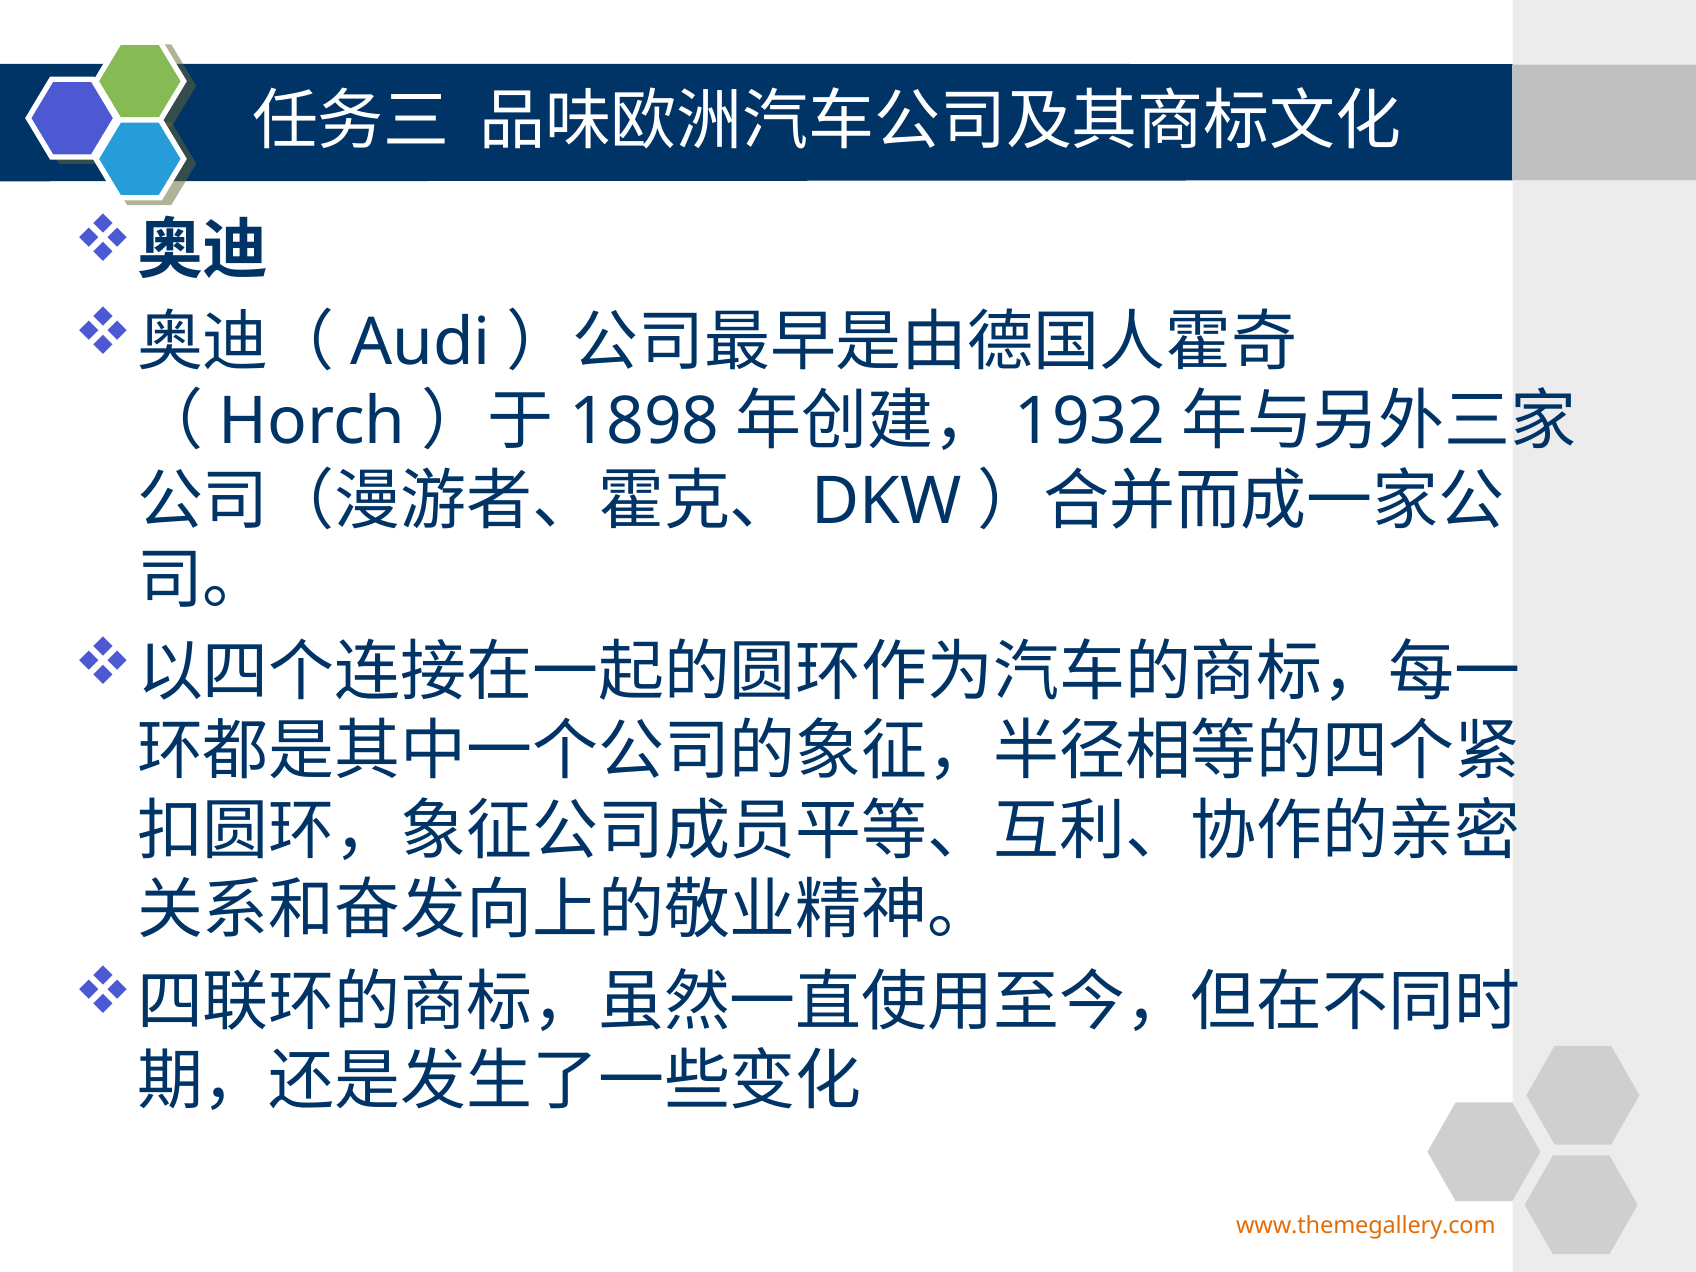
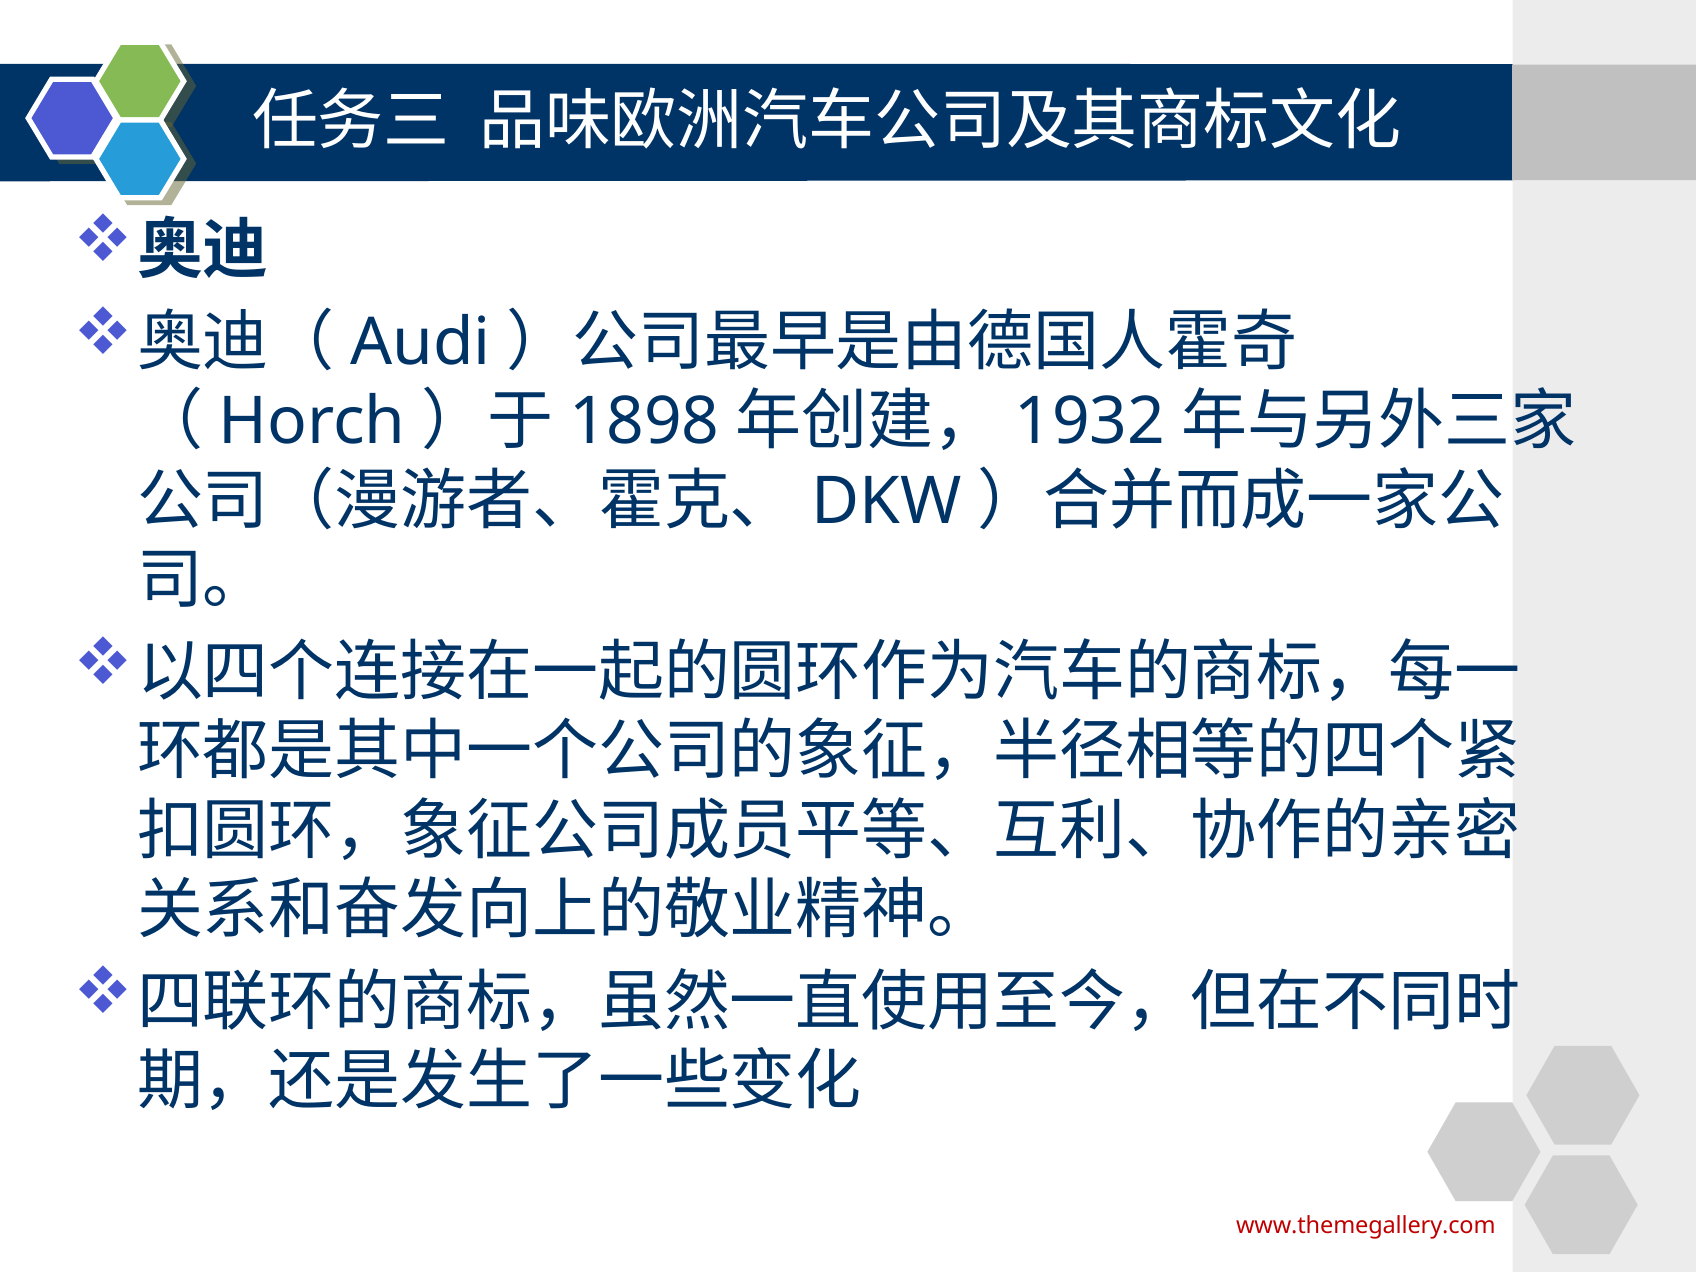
www.themegallery.com colour: orange -> red
